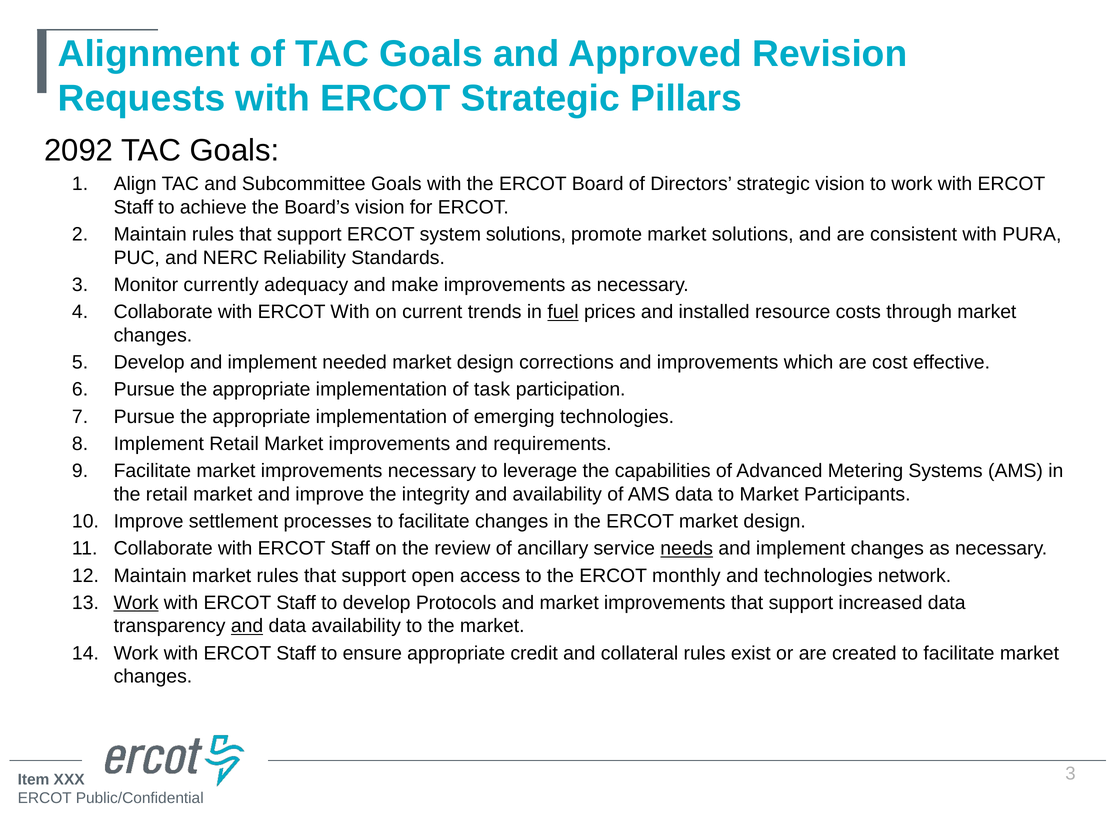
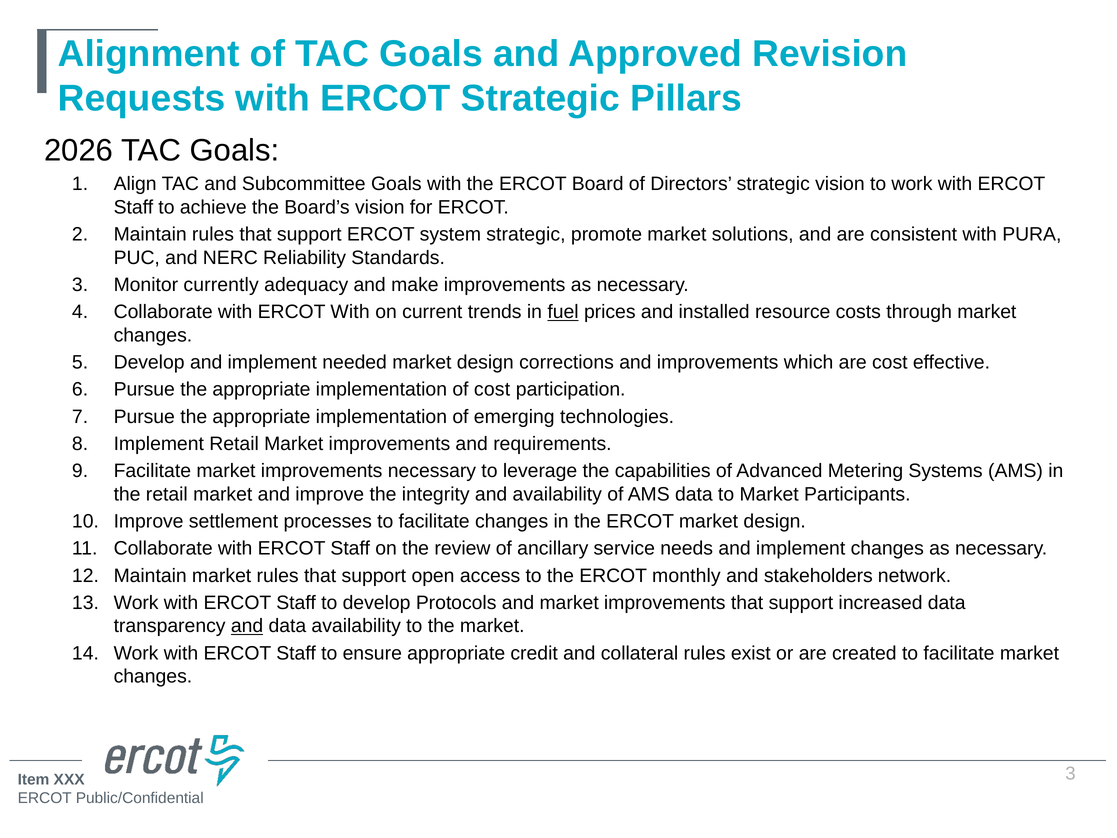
2092: 2092 -> 2026
system solutions: solutions -> strategic
of task: task -> cost
needs underline: present -> none
and technologies: technologies -> stakeholders
Work at (136, 603) underline: present -> none
